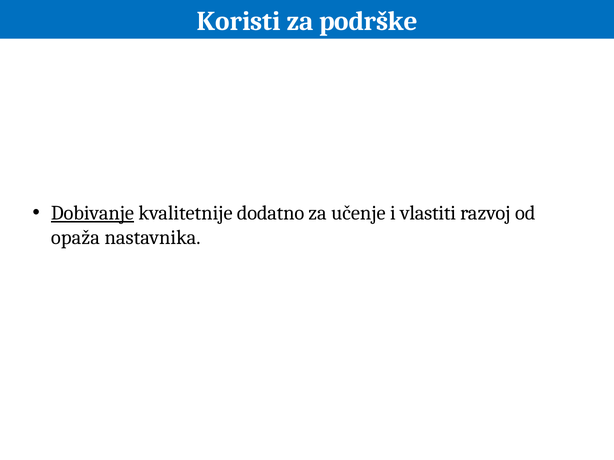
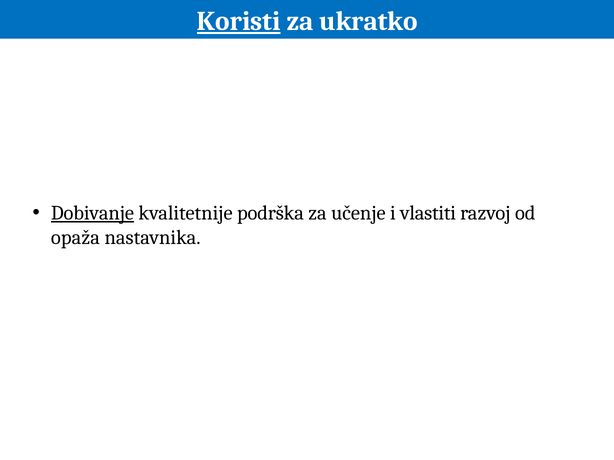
Koristi underline: none -> present
podrške: podrške -> ukratko
dodatno: dodatno -> podrška
